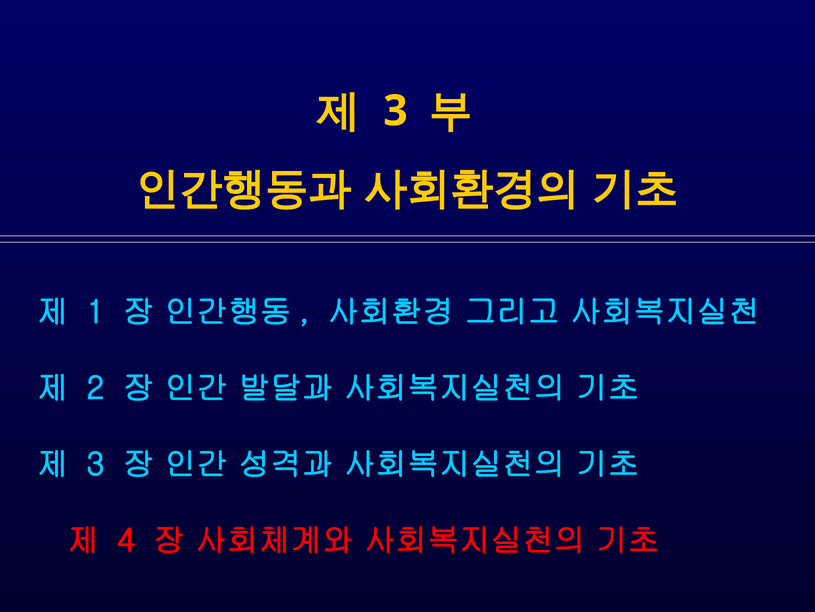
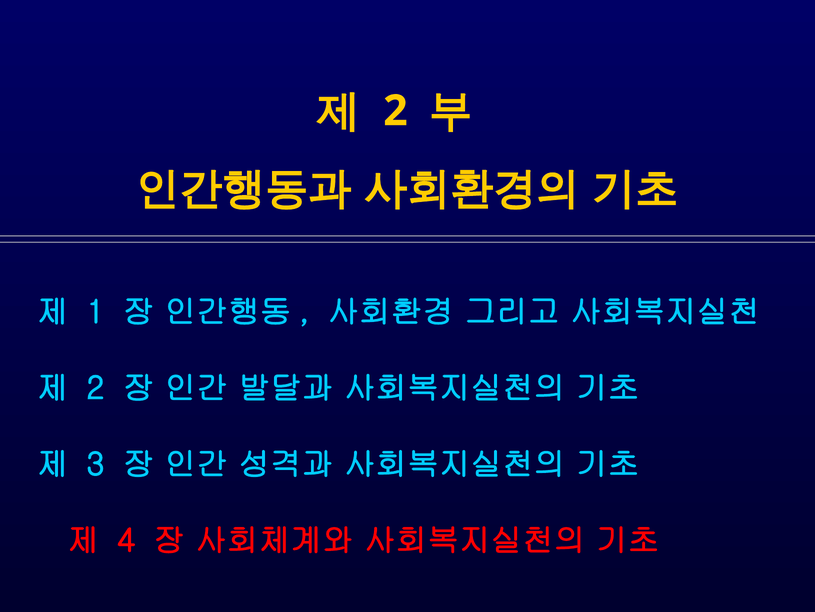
3 at (395, 111): 3 -> 2
